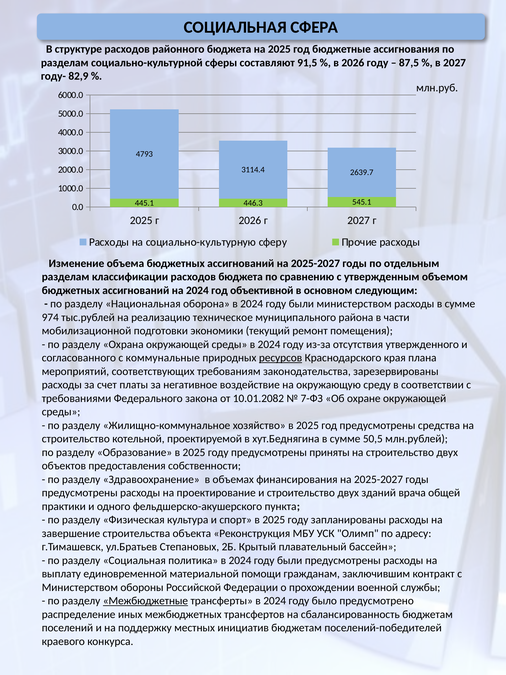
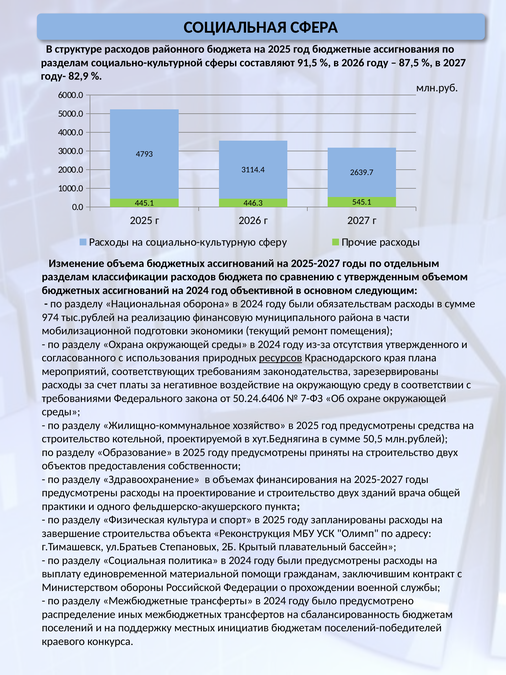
были министерством: министерством -> обязательствам
техническое: техническое -> финансовую
коммунальные: коммунальные -> использования
10.01.2082: 10.01.2082 -> 50.24.6406
Межбюджетные underline: present -> none
